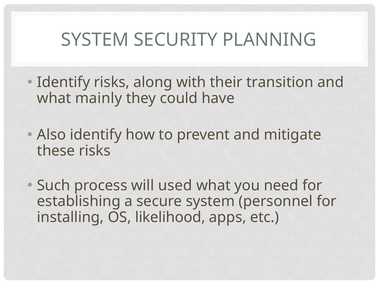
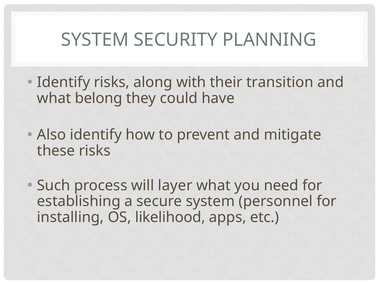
mainly: mainly -> belong
used: used -> layer
